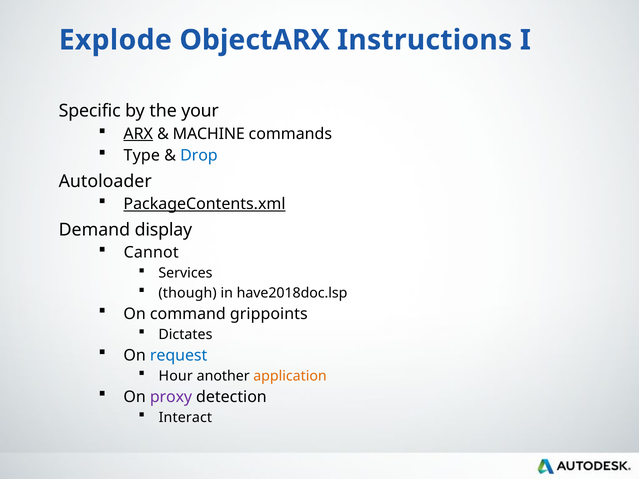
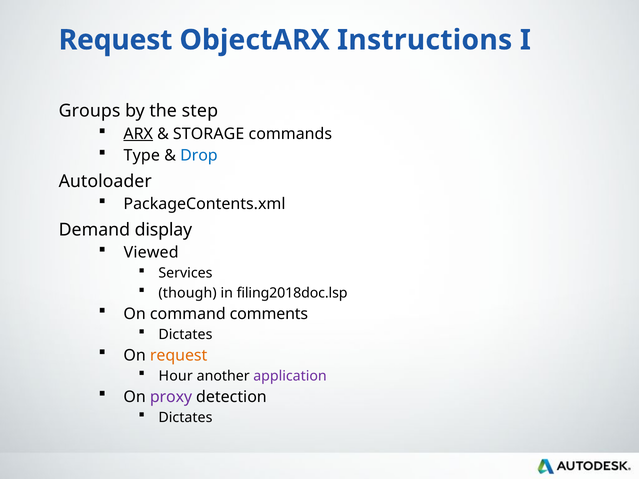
Explode at (115, 40): Explode -> Request
Specific: Specific -> Groups
your: your -> step
MACHINE: MACHINE -> STORAGE
PackageContents.xml underline: present -> none
Cannot: Cannot -> Viewed
have2018doc.lsp: have2018doc.lsp -> filing2018doc.lsp
grippoints: grippoints -> comments
request at (179, 355) colour: blue -> orange
application colour: orange -> purple
Interact at (185, 418): Interact -> Dictates
